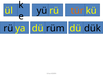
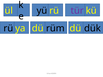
tür colour: orange -> purple
